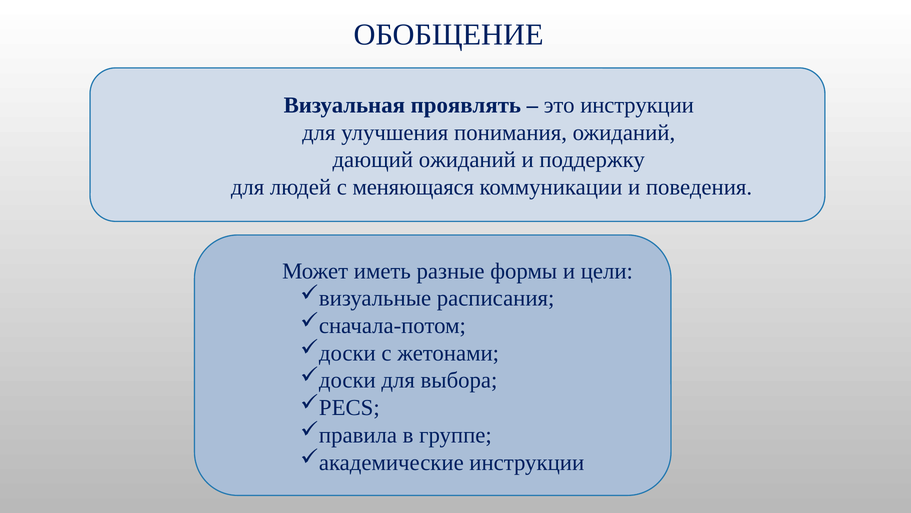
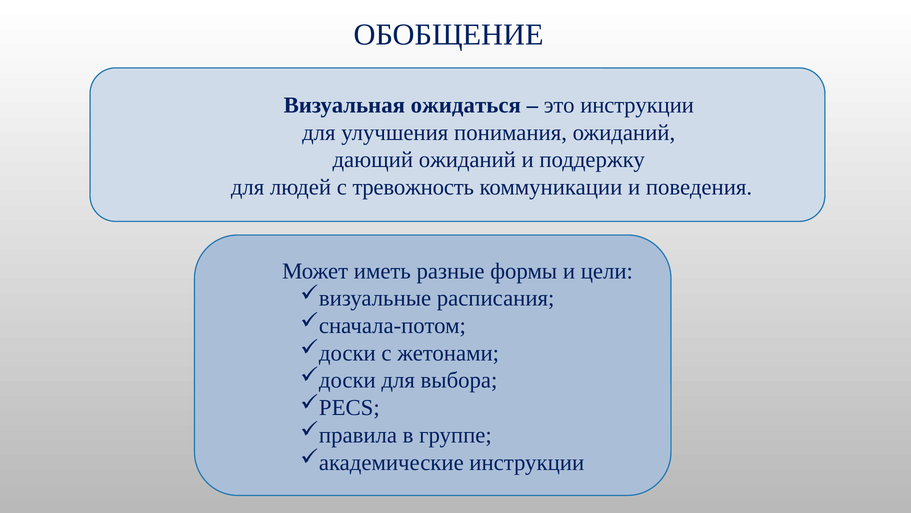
проявлять: проявлять -> ожидаться
меняющаяся: меняющаяся -> тревожность
